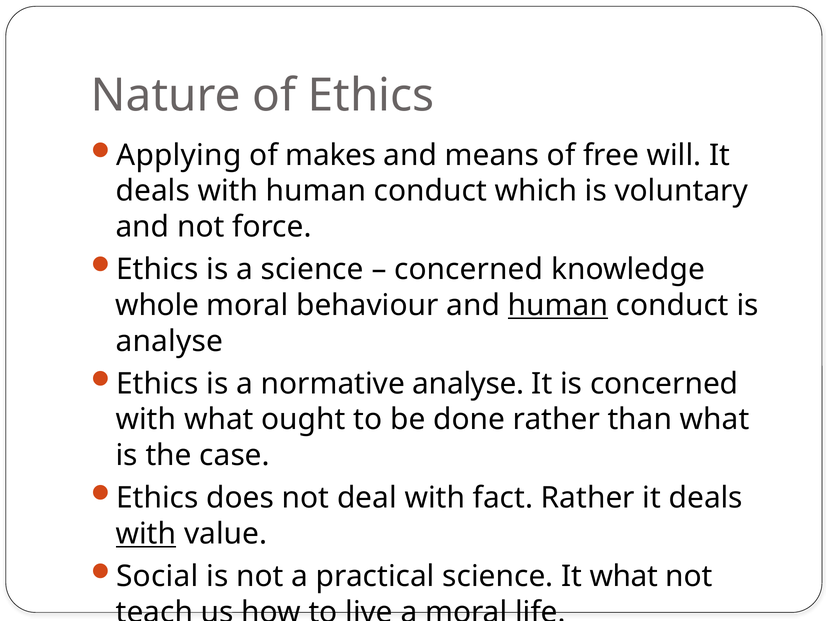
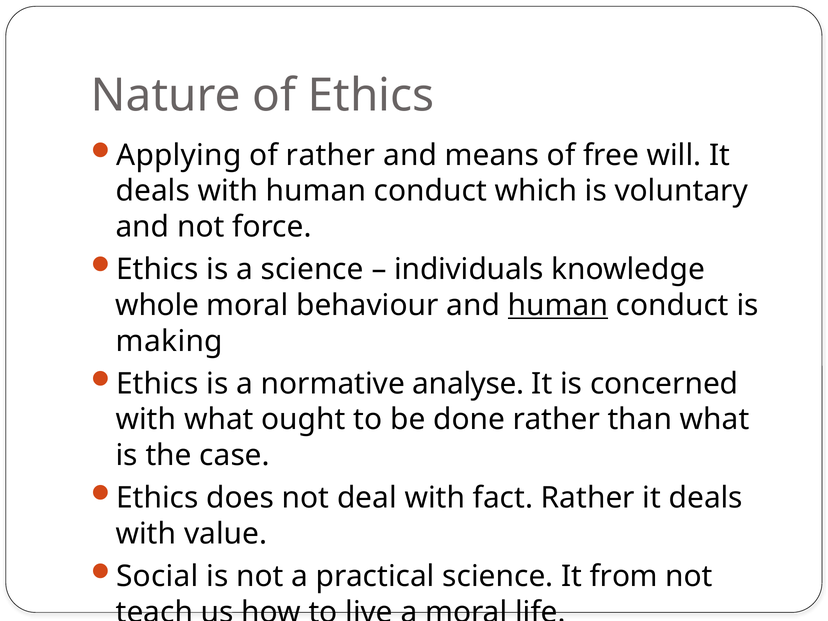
of makes: makes -> rather
concerned at (469, 269): concerned -> individuals
analyse at (169, 341): analyse -> making
with at (146, 534) underline: present -> none
It what: what -> from
